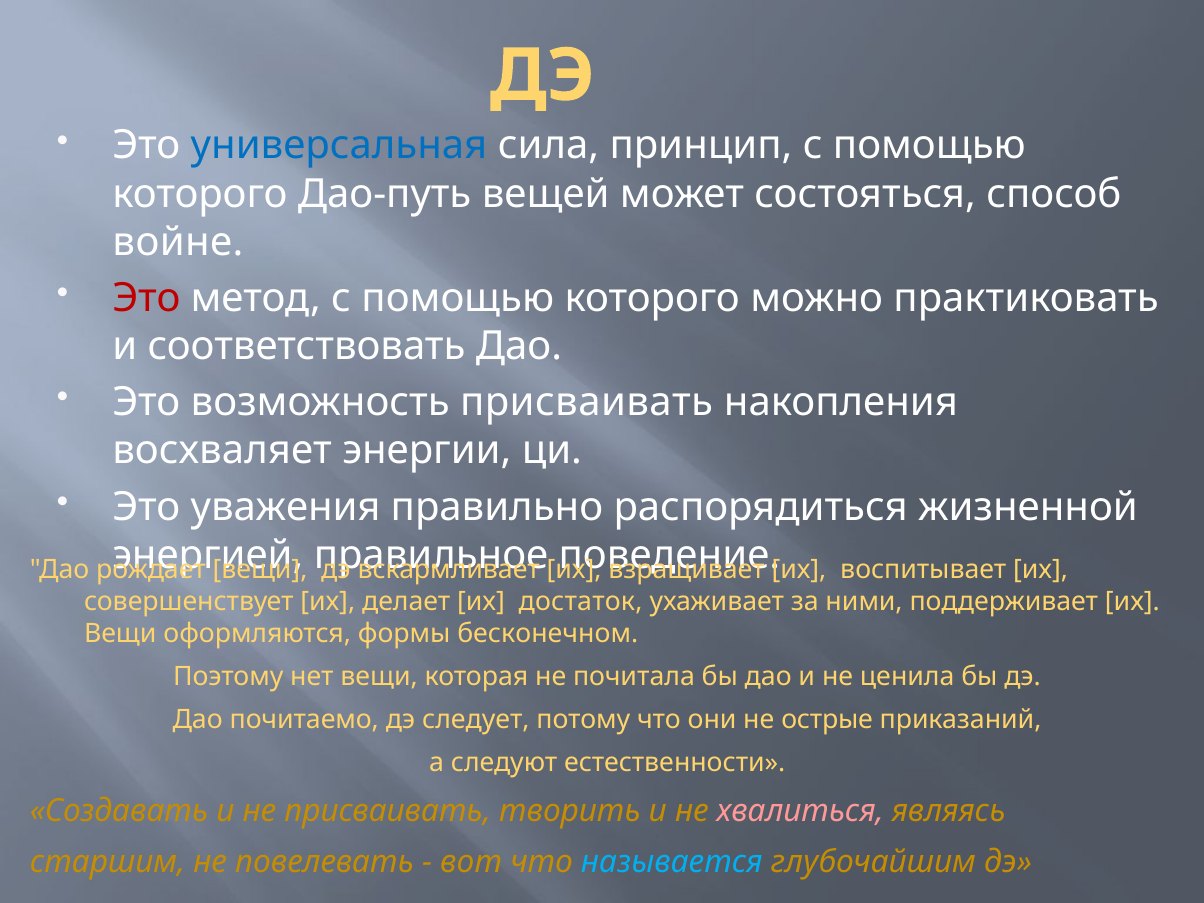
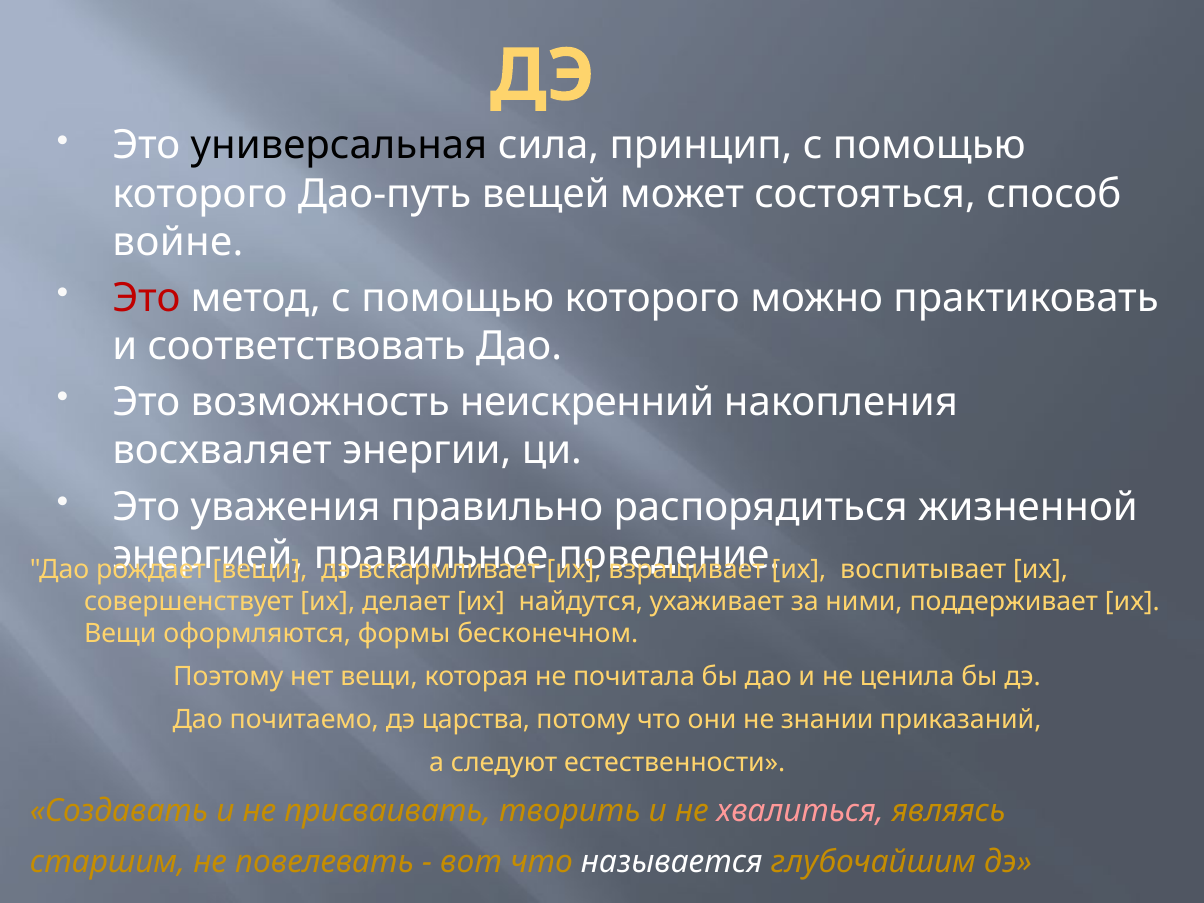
универсальная colour: blue -> black
возможность присваивать: присваивать -> неискренний
достаток: достаток -> найдутся
следует: следует -> царства
острые: острые -> знании
называется colour: light blue -> white
